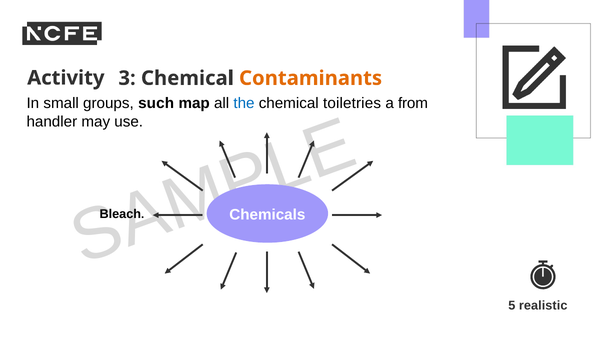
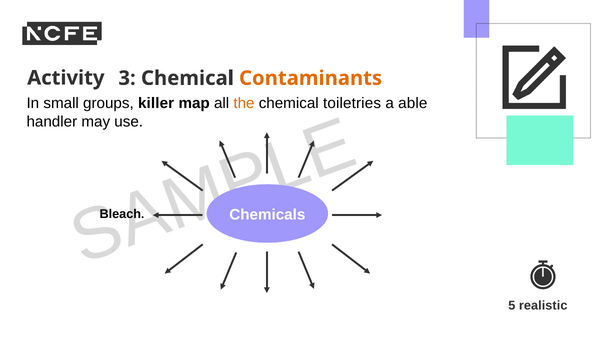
such: such -> killer
the colour: blue -> orange
from: from -> able
